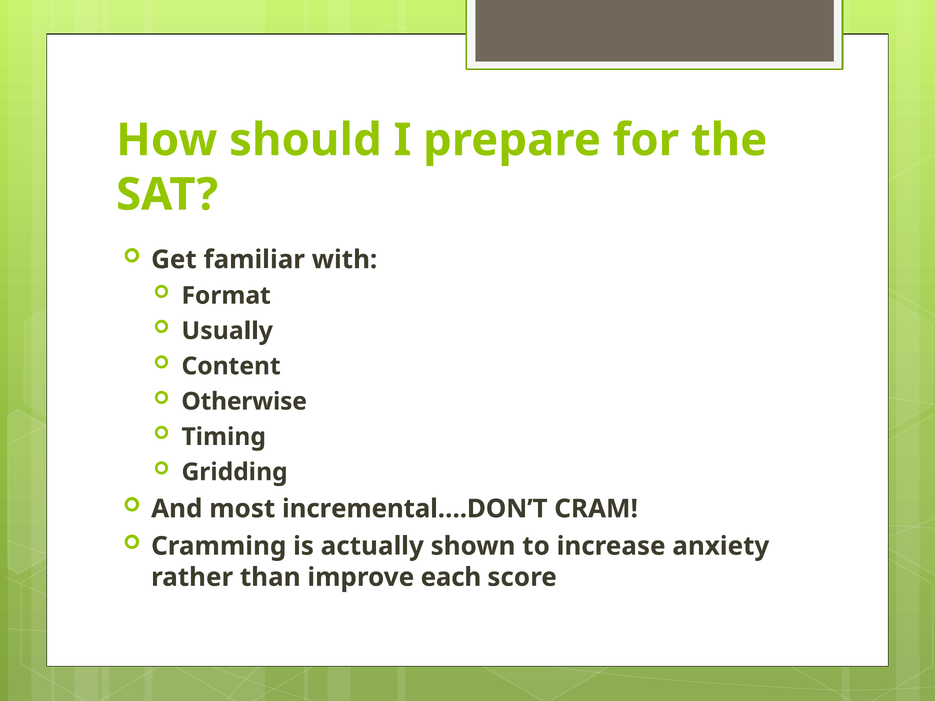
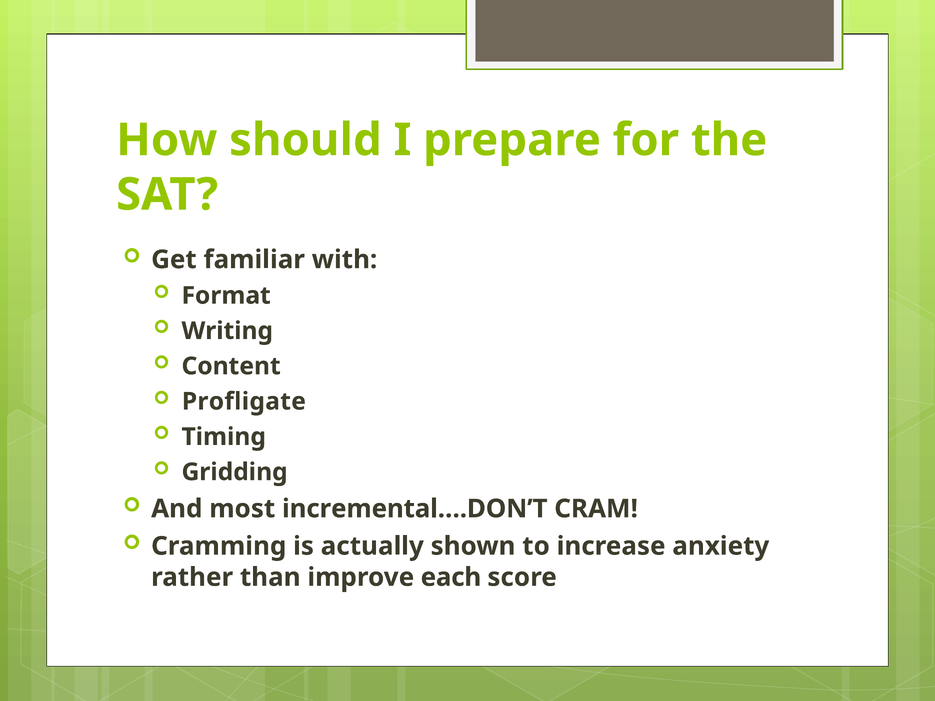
Usually: Usually -> Writing
Otherwise: Otherwise -> Profligate
